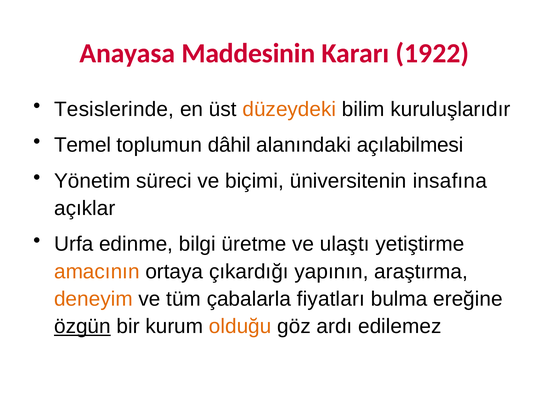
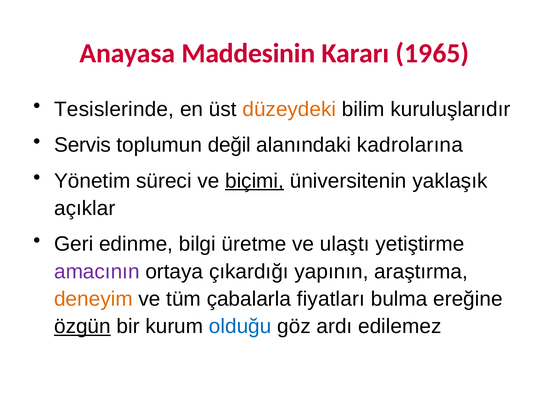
1922: 1922 -> 1965
Temel: Temel -> Servis
dâhil: dâhil -> değil
açılabilmesi: açılabilmesi -> kadrolarına
biçimi underline: none -> present
insafına: insafına -> yaklaşık
Urfa: Urfa -> Geri
amacının colour: orange -> purple
olduğu colour: orange -> blue
